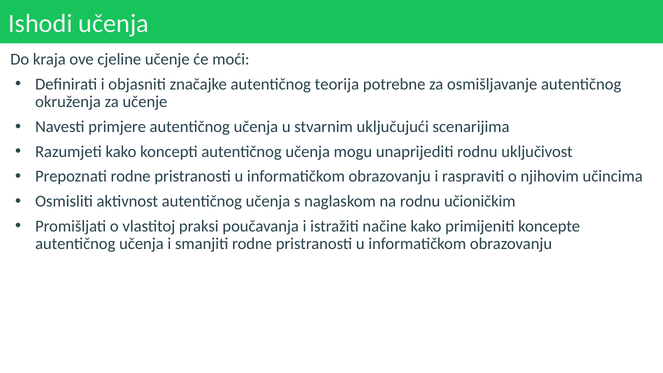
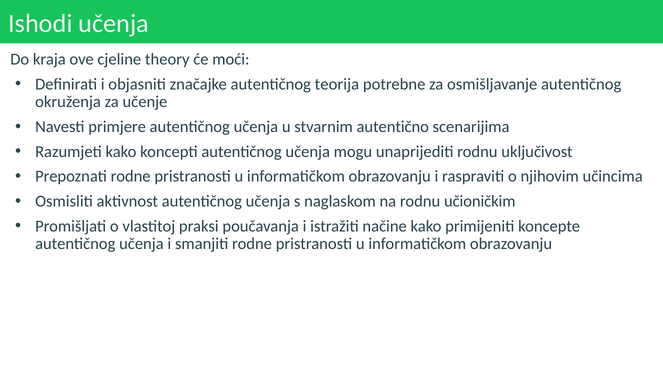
cjeline učenje: učenje -> theory
uključujući: uključujući -> autentično
